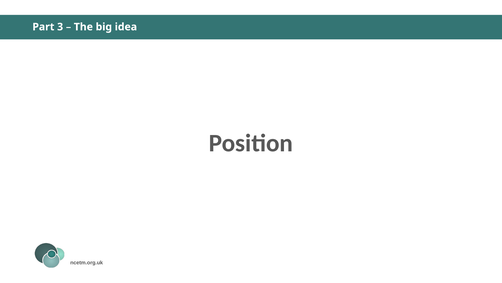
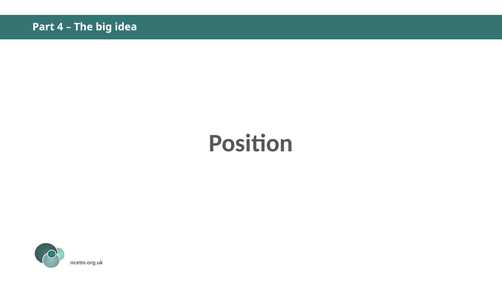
3: 3 -> 4
